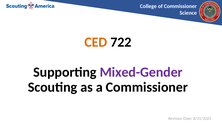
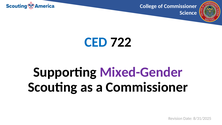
CED colour: orange -> blue
